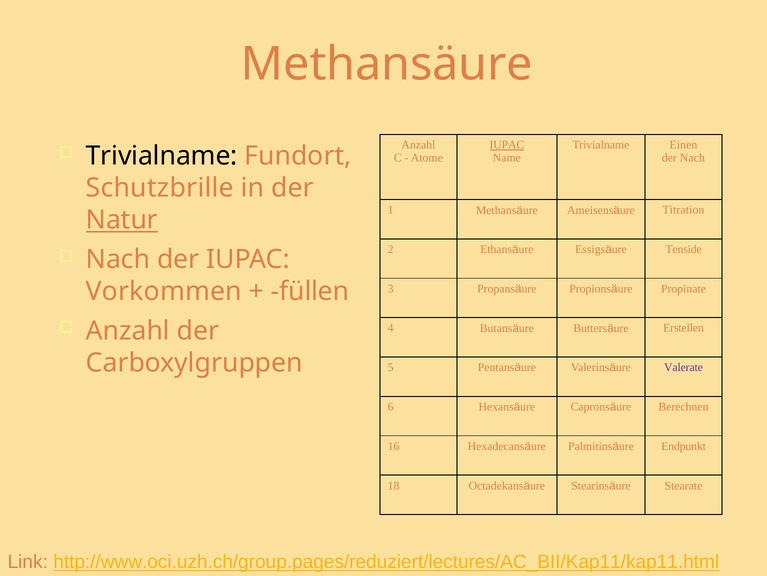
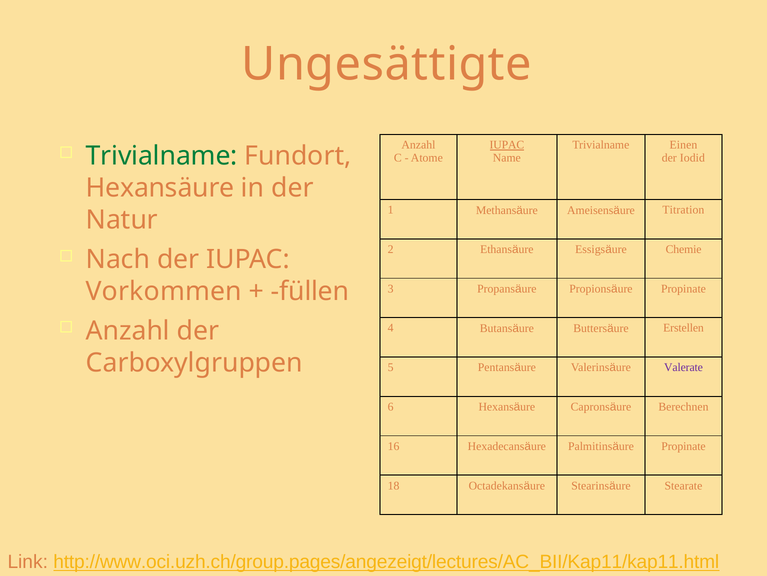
Methansäure at (387, 64): Methansäure -> Ungesättigte
Trivialname at (162, 156) colour: black -> green
der Nach: Nach -> Iodid
Schutzbrille at (160, 188): Schutzbrille -> Hexansäure
Natur underline: present -> none
Tenside: Tenside -> Chemie
Palmitinsäure Endpunkt: Endpunkt -> Propinate
http://www.oci.uzh.ch/group.pages/reduziert/lectures/AC_BII/Kap11/kap11.html: http://www.oci.uzh.ch/group.pages/reduziert/lectures/AC_BII/Kap11/kap11.html -> http://www.oci.uzh.ch/group.pages/angezeigt/lectures/AC_BII/Kap11/kap11.html
